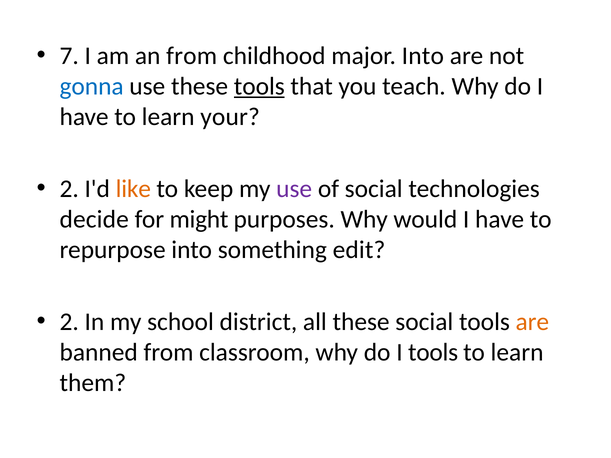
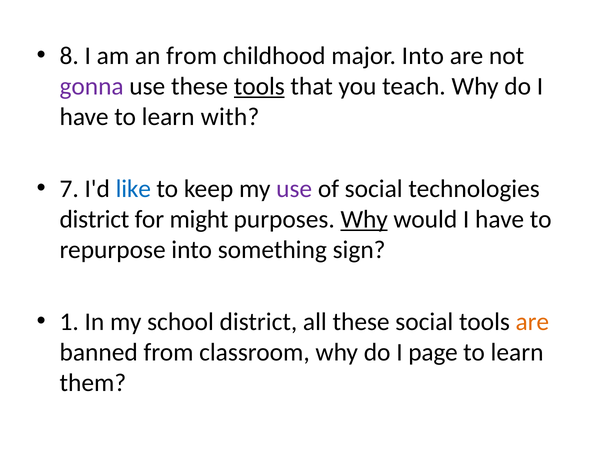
7: 7 -> 8
gonna colour: blue -> purple
your: your -> with
2 at (69, 189): 2 -> 7
like colour: orange -> blue
decide at (94, 219): decide -> district
Why at (364, 219) underline: none -> present
edit: edit -> sign
2 at (69, 322): 2 -> 1
I tools: tools -> page
